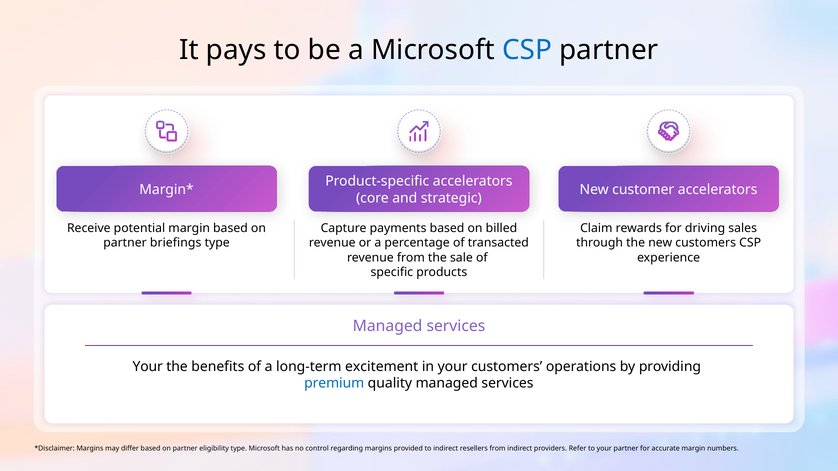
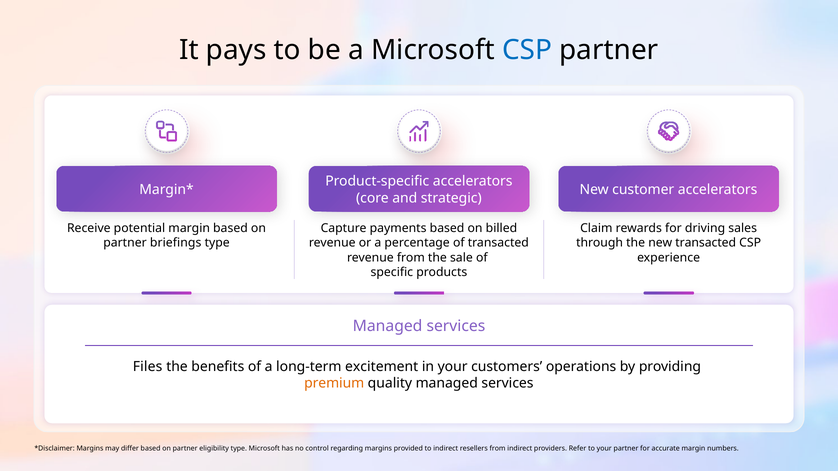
new customers: customers -> transacted
Your at (148, 367): Your -> Files
premium colour: blue -> orange
